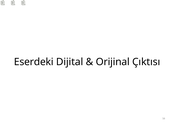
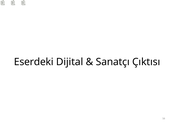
Orijinal: Orijinal -> Sanatçı
